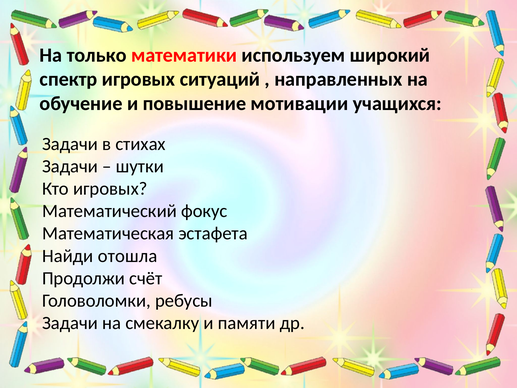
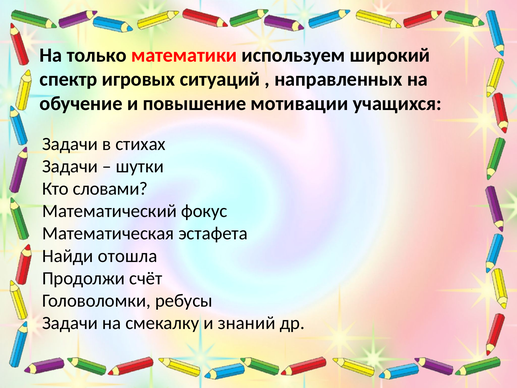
Кто игровых: игровых -> словами
памяти: памяти -> знаний
